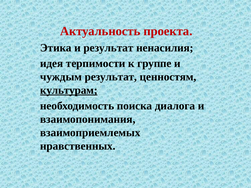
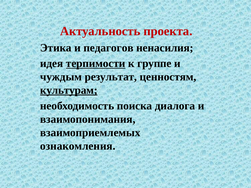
и результат: результат -> педагогов
терпимости underline: none -> present
нравственных: нравственных -> ознакомления
